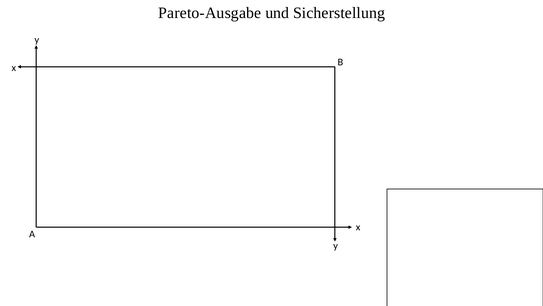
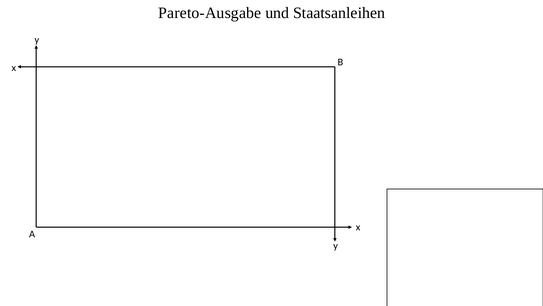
Sicherstellung: Sicherstellung -> Staatsanleihen
